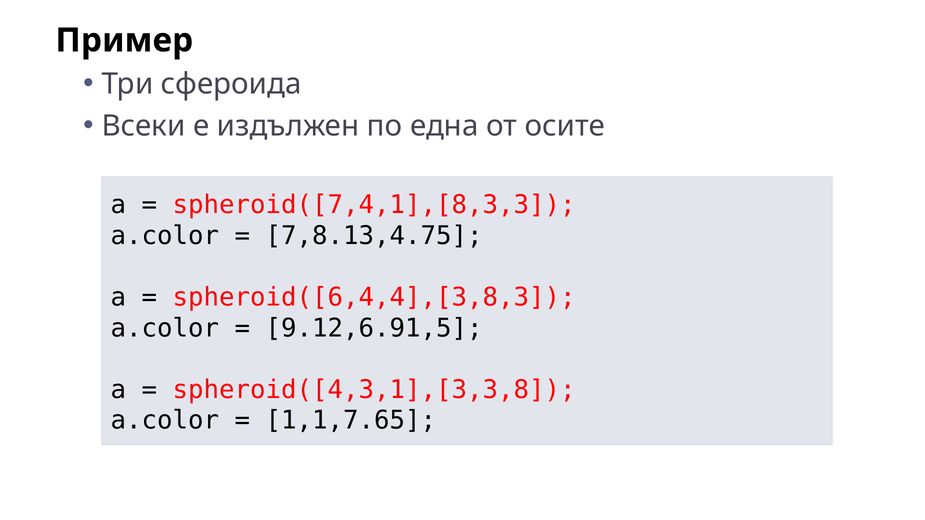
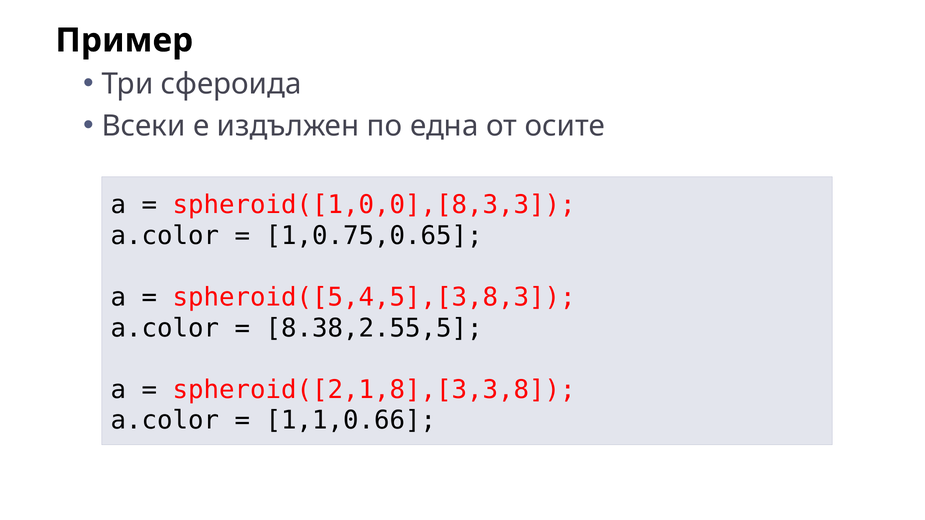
spheroid([7,4,1],[8,3,3: spheroid([7,4,1],[8,3,3 -> spheroid([1,0,0],[8,3,3
7,8.13,4.75: 7,8.13,4.75 -> 1,0.75,0.65
spheroid([6,4,4],[3,8,3: spheroid([6,4,4],[3,8,3 -> spheroid([5,4,5],[3,8,3
9.12,6.91,5: 9.12,6.91,5 -> 8.38,2.55,5
spheroid([4,3,1],[3,3,8: spheroid([4,3,1],[3,3,8 -> spheroid([2,1,8],[3,3,8
1,1,7.65: 1,1,7.65 -> 1,1,0.66
